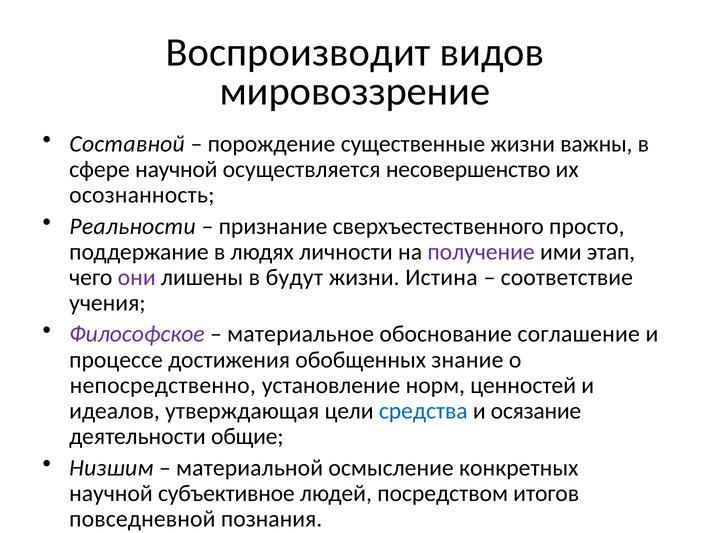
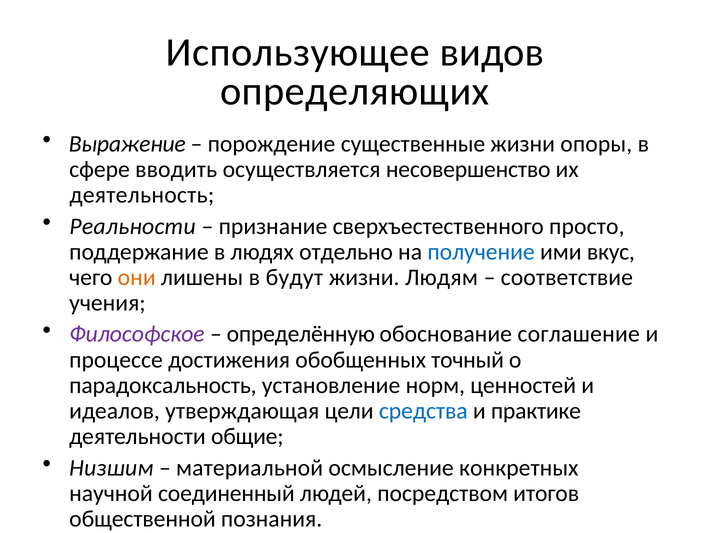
Воспроизводит: Воспроизводит -> Использующее
мировоззрение: мировоззрение -> определяющих
Составной: Составной -> Выражение
важны: важны -> опоры
сфере научной: научной -> вводить
осознанность: осознанность -> деятельность
личности: личности -> отдельно
получение colour: purple -> blue
этап: этап -> вкус
они colour: purple -> orange
Истина: Истина -> Людям
материальное: материальное -> определённую
знание: знание -> точный
непосредственно: непосредственно -> парадоксальность
осязание: осязание -> практике
субъективное: субъективное -> соединенный
повседневной: повседневной -> общественной
